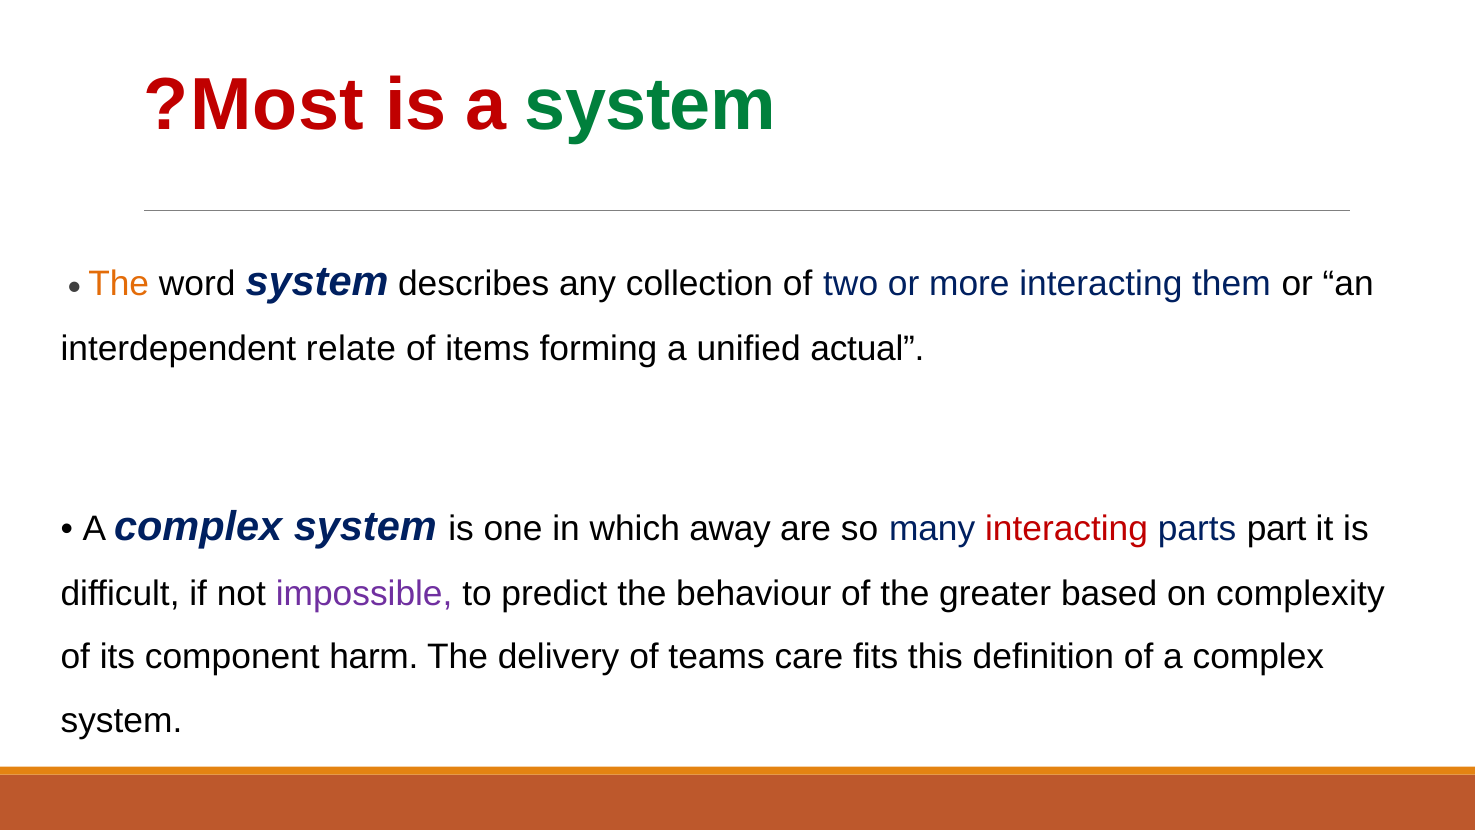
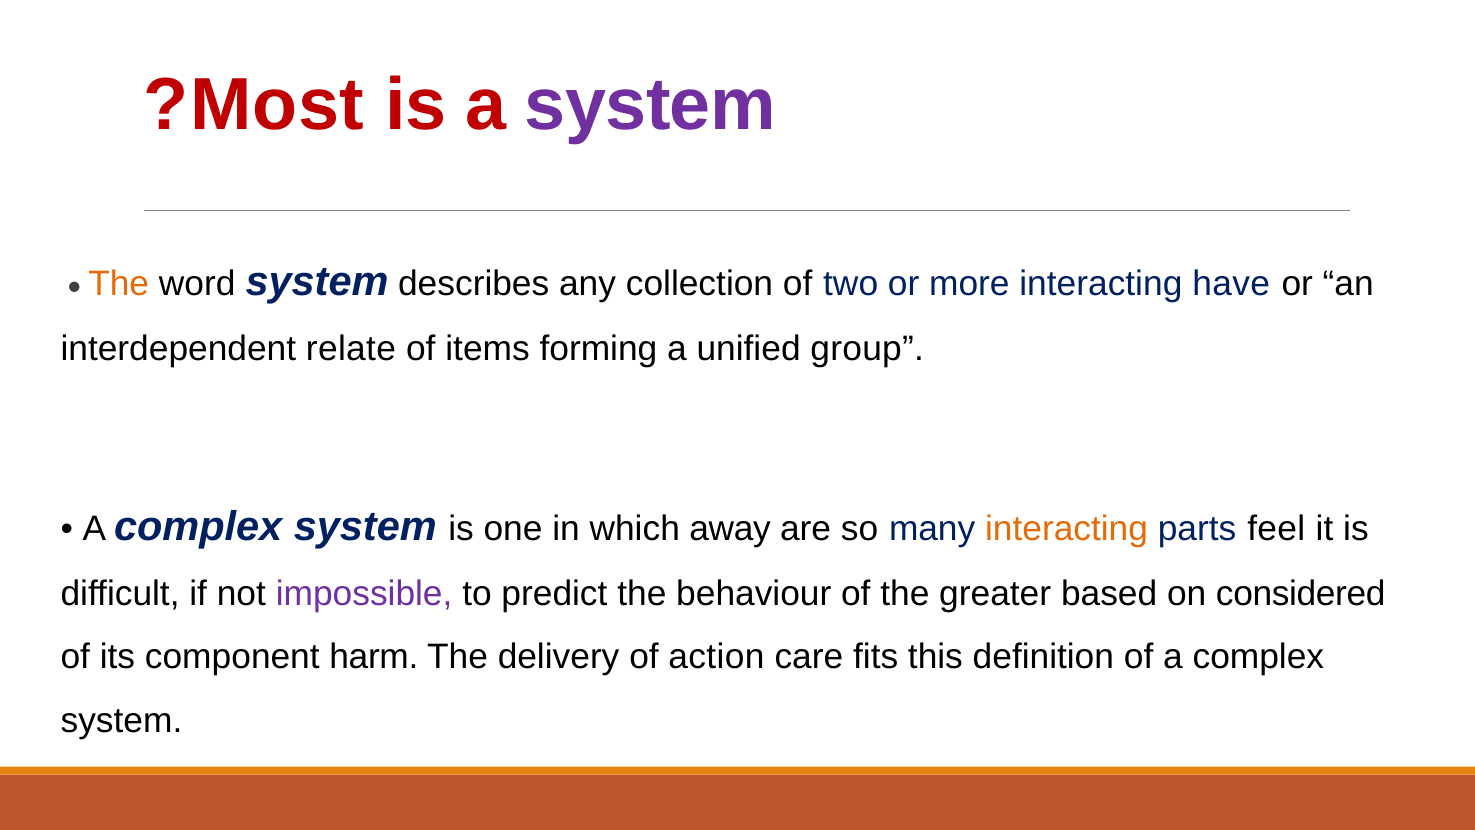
system at (650, 105) colour: green -> purple
them: them -> have
actual: actual -> group
interacting at (1067, 528) colour: red -> orange
part: part -> feel
complexity: complexity -> considered
teams: teams -> action
